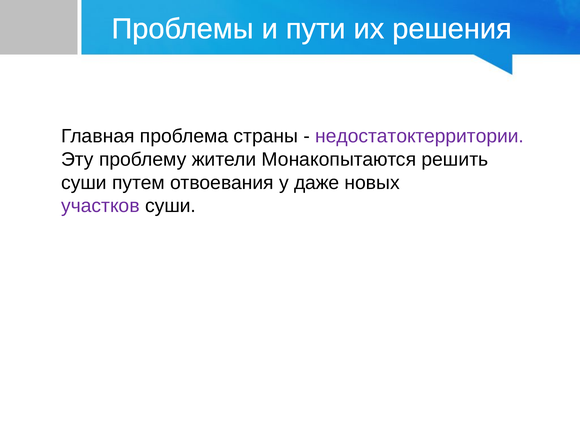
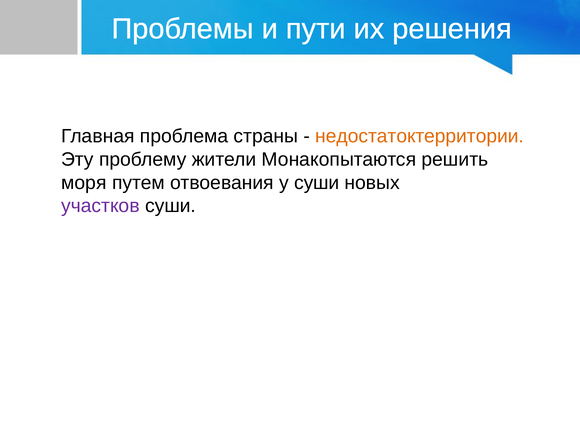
недостатоктерритории colour: purple -> orange
суши at (84, 183): суши -> моря
у даже: даже -> суши
